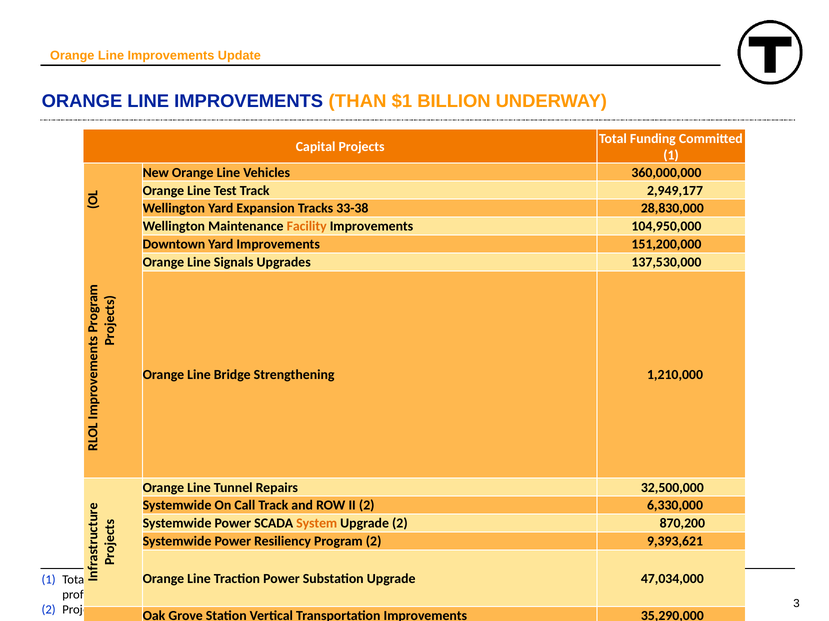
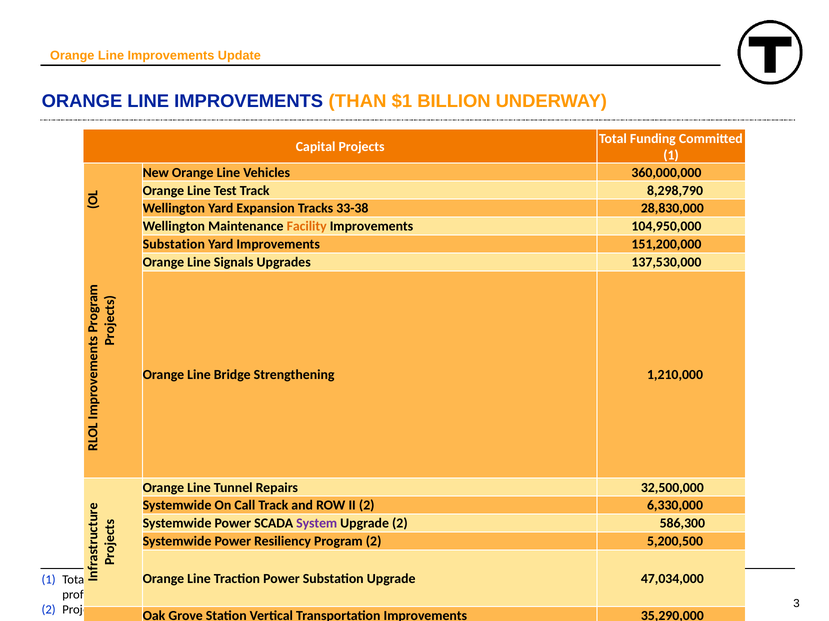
2,949,177: 2,949,177 -> 8,298,790
Downtown at (174, 245): Downtown -> Substation
System colour: orange -> purple
870,200: 870,200 -> 586,300
9,393,621: 9,393,621 -> 5,200,500
